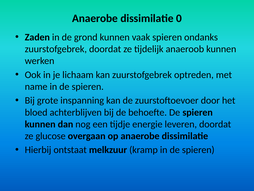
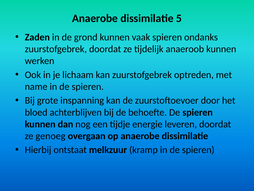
0: 0 -> 5
glucose: glucose -> genoeg
